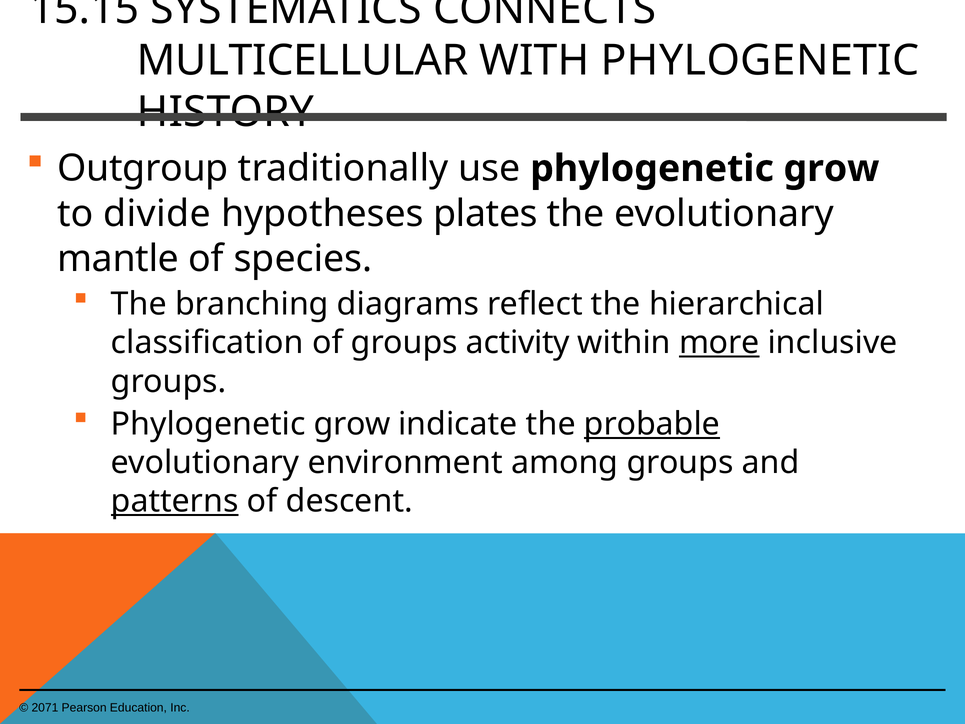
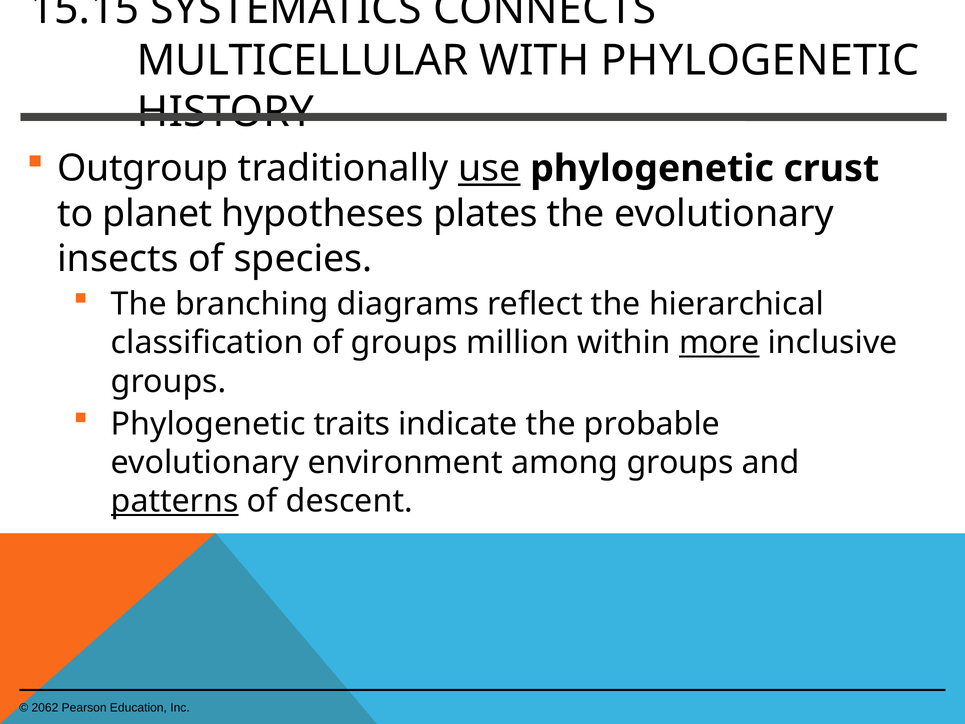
use underline: none -> present
grow at (831, 169): grow -> crust
divide: divide -> planet
mantle: mantle -> insects
activity: activity -> million
grow at (352, 424): grow -> traits
probable underline: present -> none
2071: 2071 -> 2062
